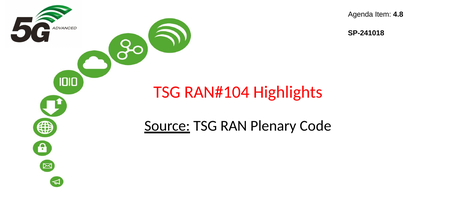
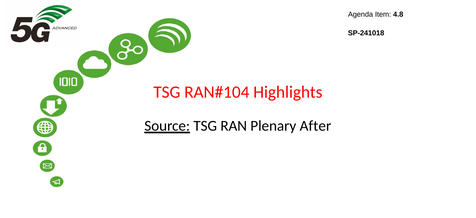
Code: Code -> After
